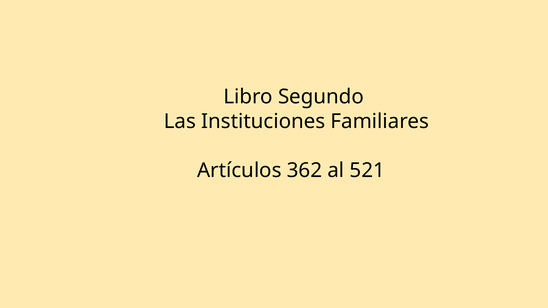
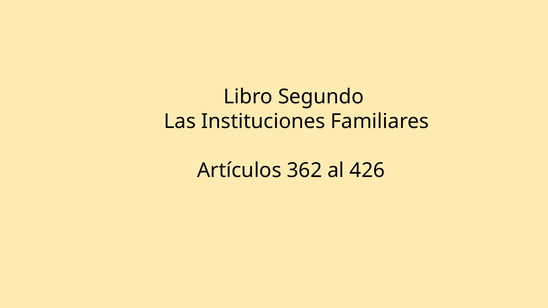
521: 521 -> 426
